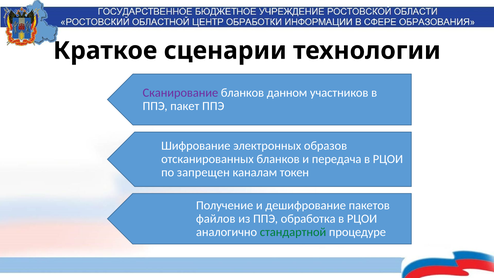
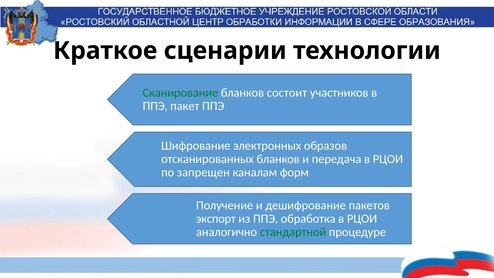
Сканирование colour: purple -> green
данном: данном -> состоит
токен: токен -> форм
файлов: файлов -> экспорт
